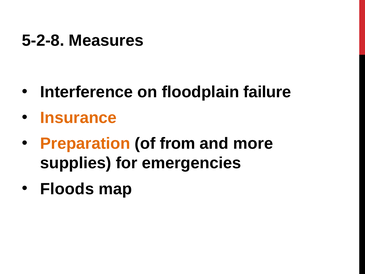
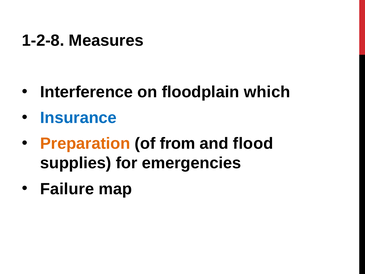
5-2-8: 5-2-8 -> 1-2-8
failure: failure -> which
Insurance colour: orange -> blue
more: more -> flood
Floods: Floods -> Failure
